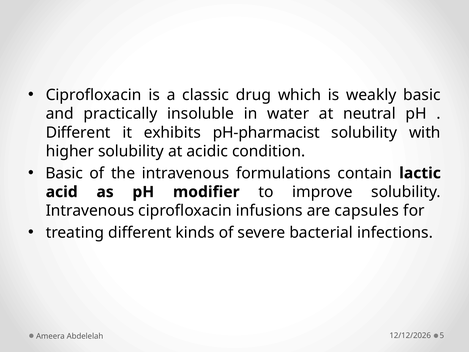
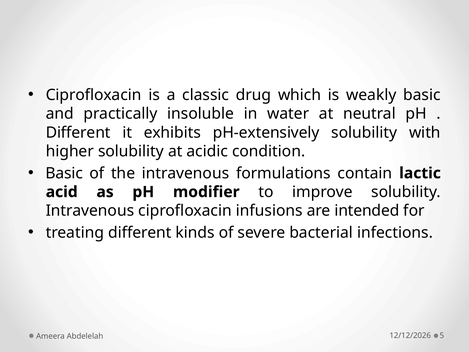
pH-pharmacist: pH-pharmacist -> pH-extensively
capsules: capsules -> intended
